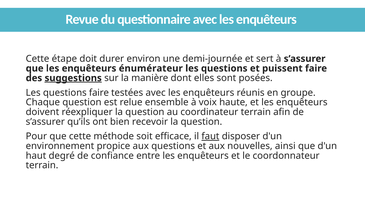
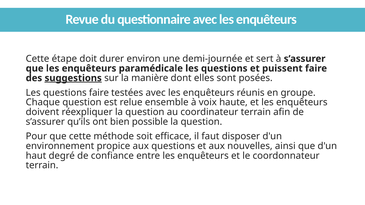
énumérateur: énumérateur -> paramédicale
recevoir: recevoir -> possible
faut underline: present -> none
